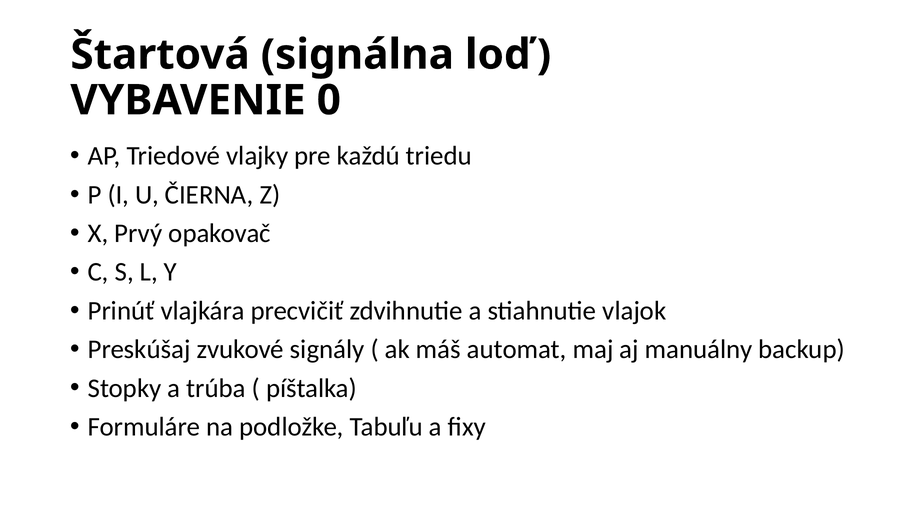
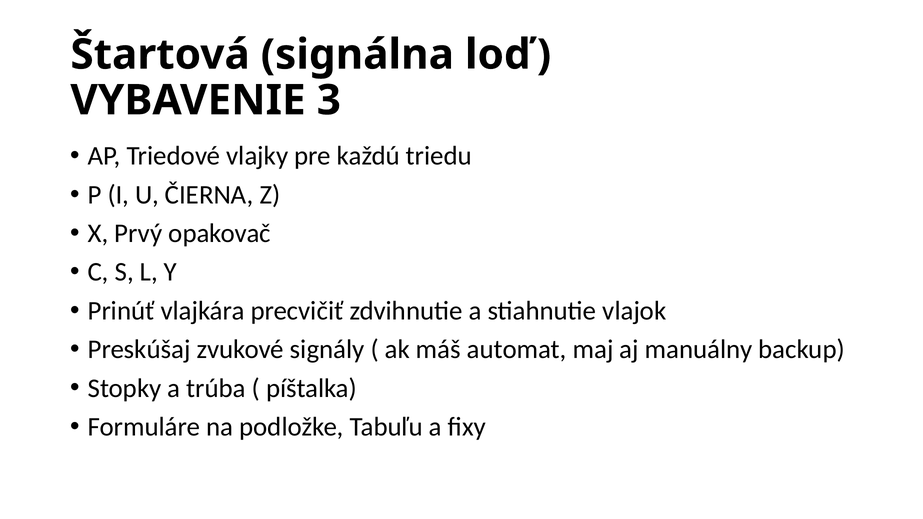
0: 0 -> 3
